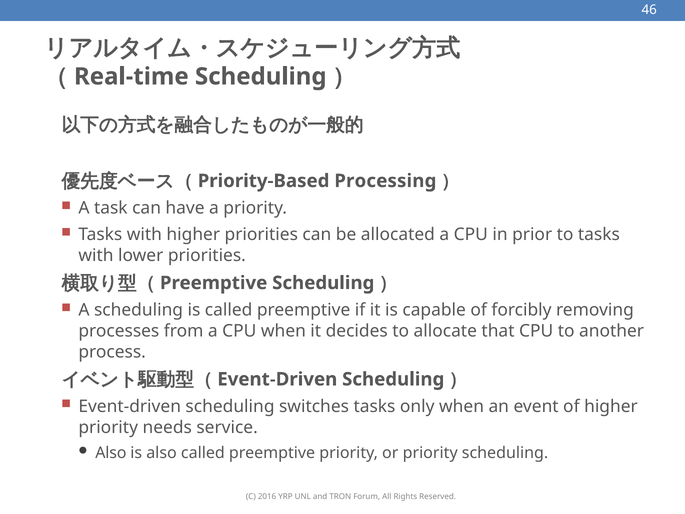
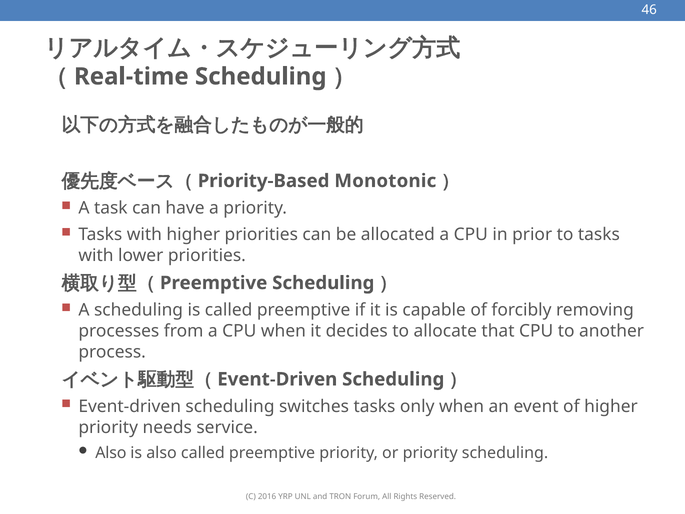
Processing: Processing -> Monotonic
